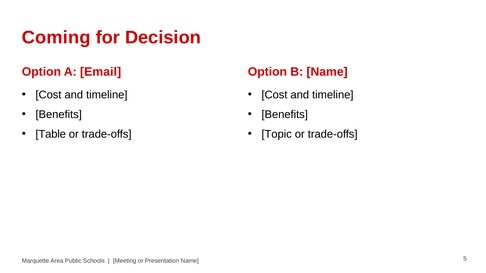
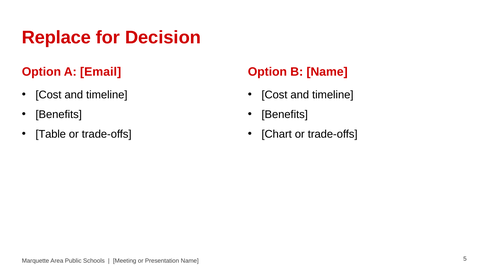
Coming: Coming -> Replace
Topic: Topic -> Chart
